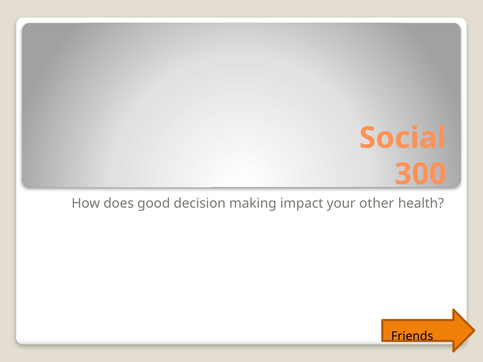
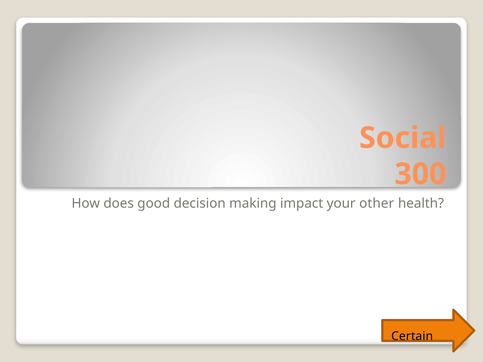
Friends: Friends -> Certain
